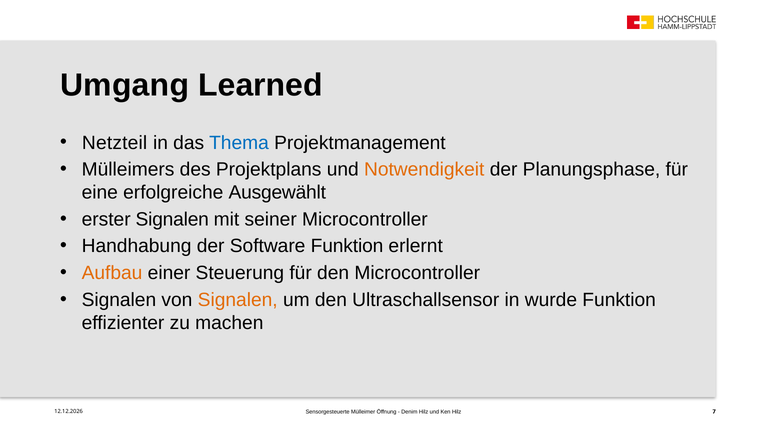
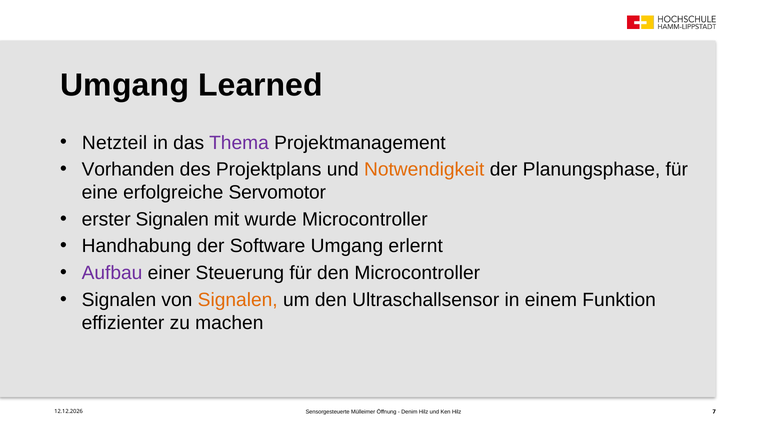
Thema colour: blue -> purple
Mülleimers: Mülleimers -> Vorhanden
Ausgewählt: Ausgewählt -> Servomotor
seiner: seiner -> wurde
Software Funktion: Funktion -> Umgang
Aufbau colour: orange -> purple
wurde: wurde -> einem
